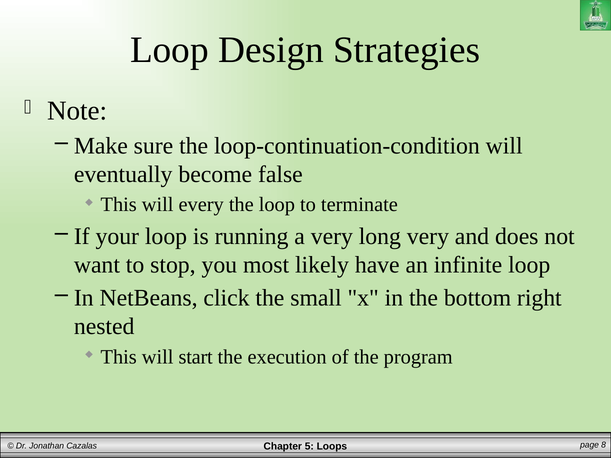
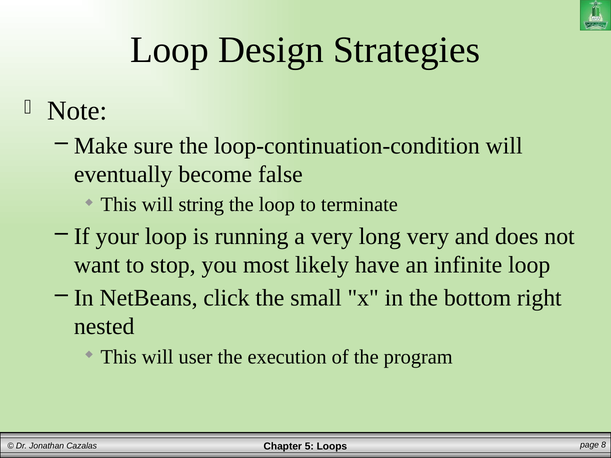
every: every -> string
start: start -> user
